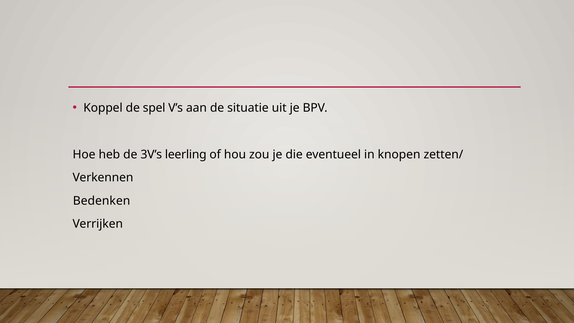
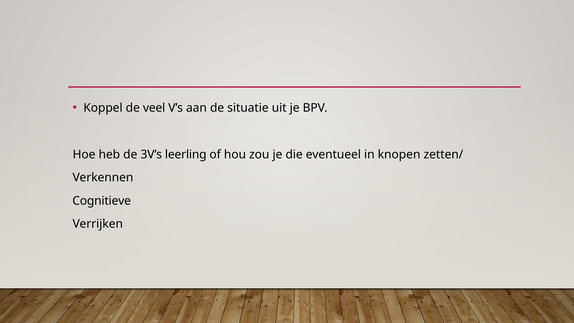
spel: spel -> veel
Bedenken: Bedenken -> Cognitieve
